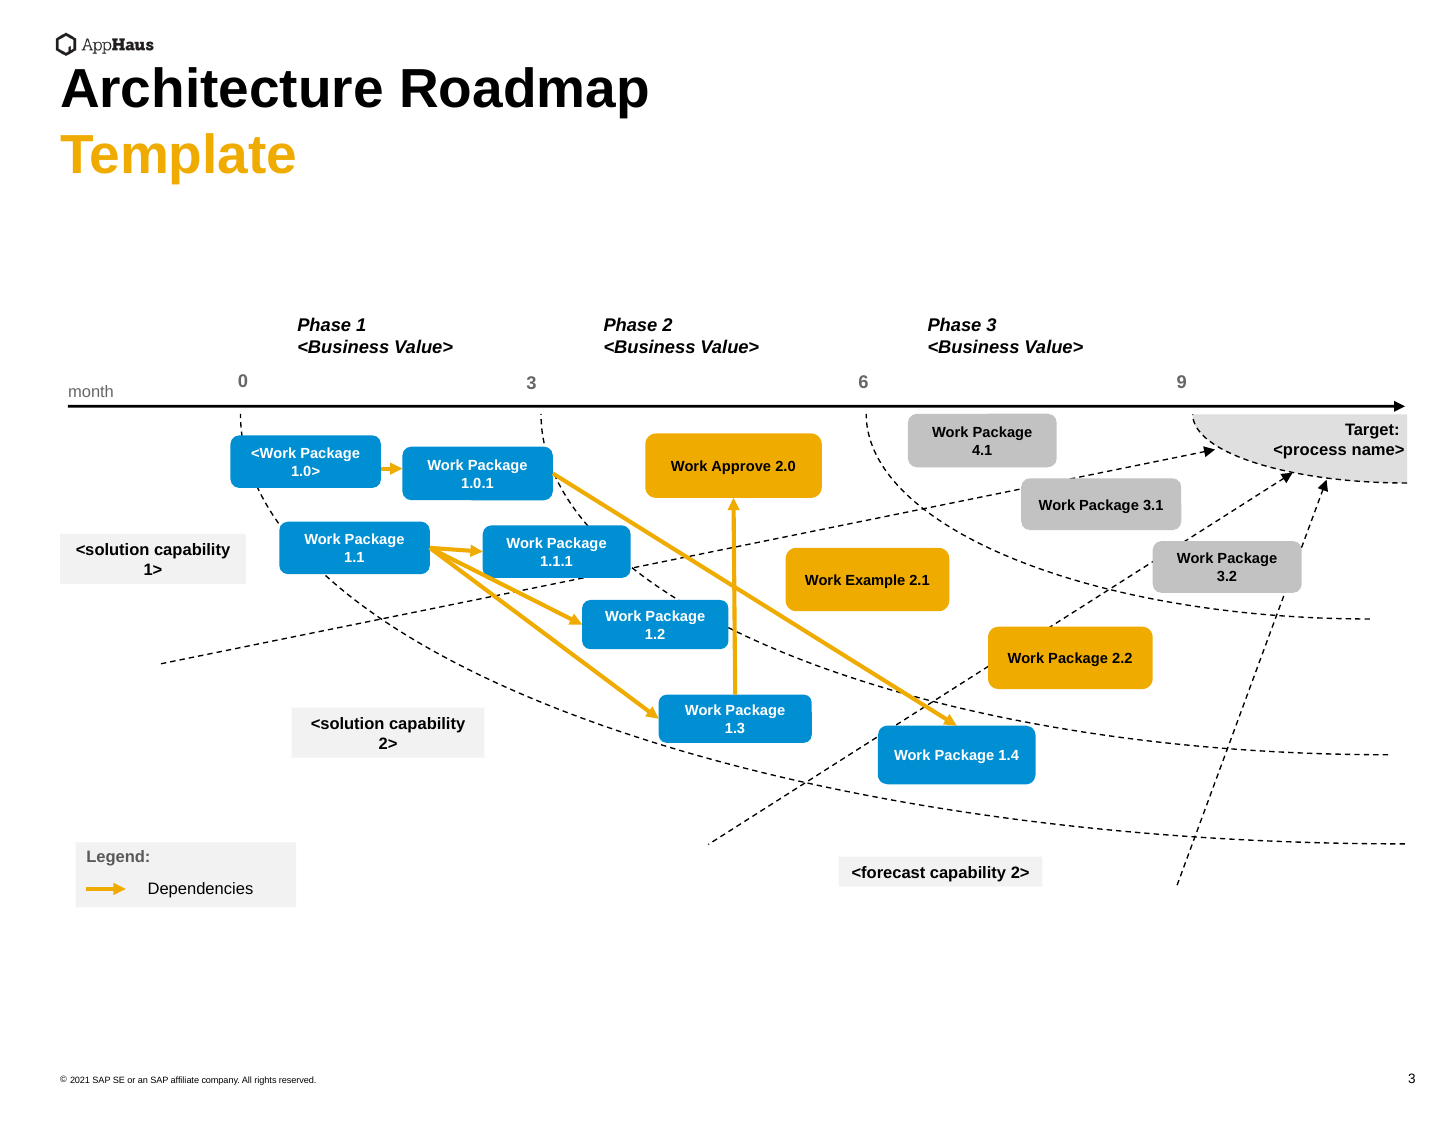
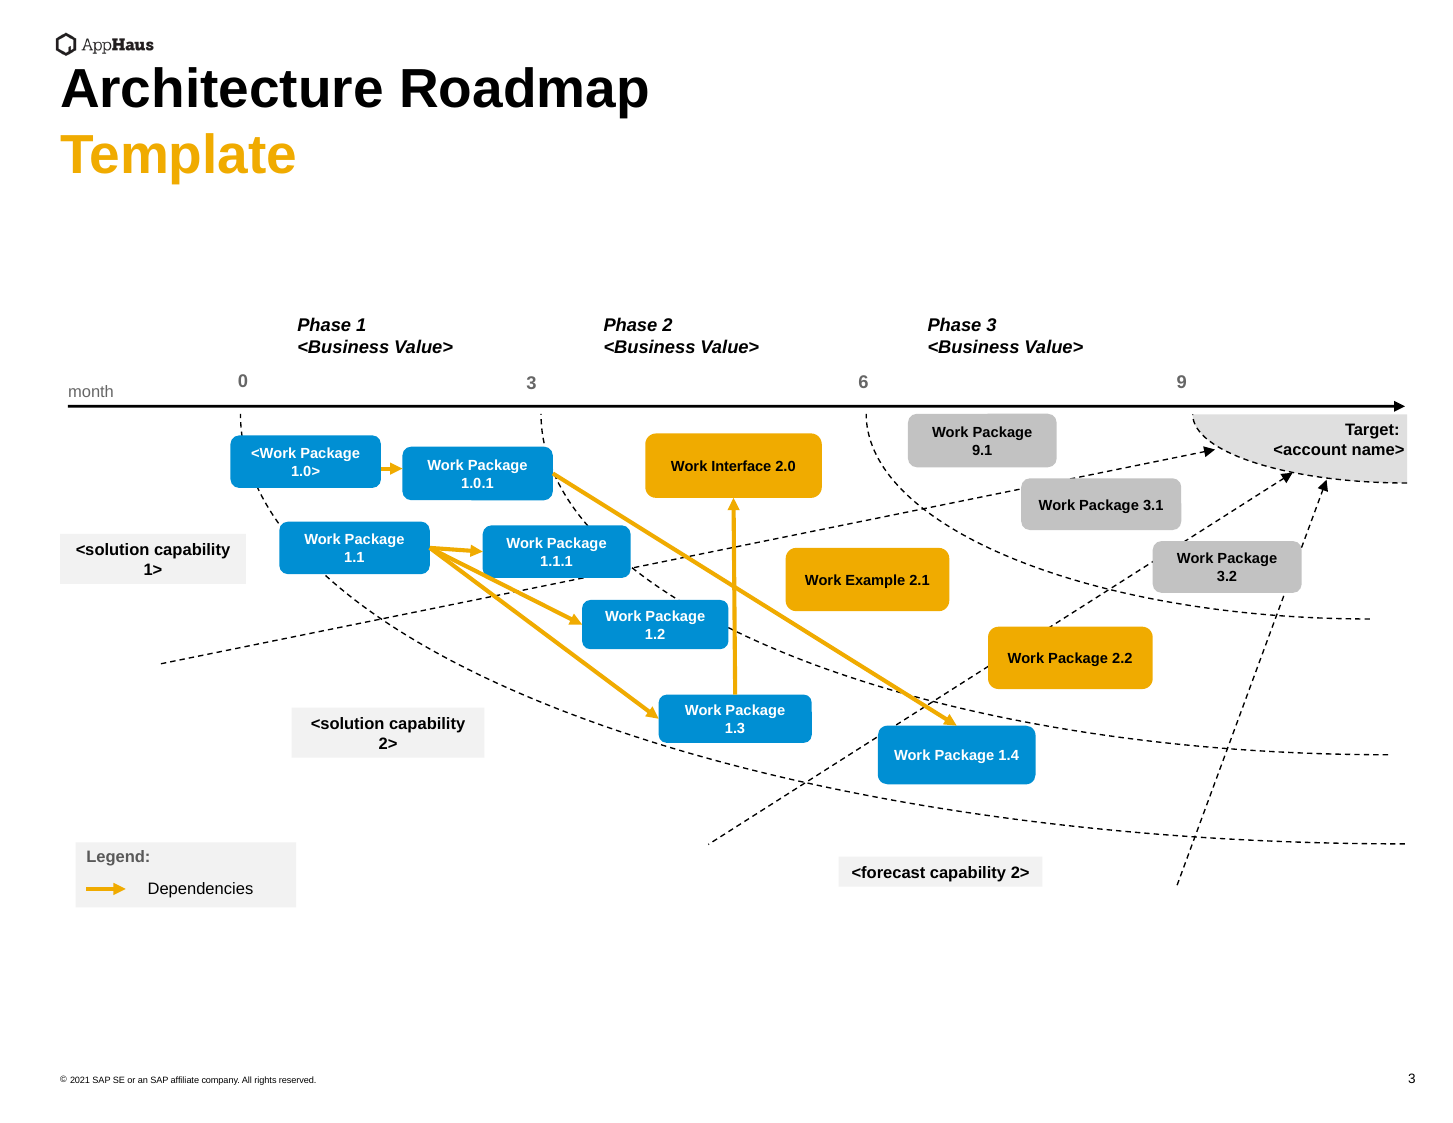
<process: <process -> <account
4.1: 4.1 -> 9.1
Approve: Approve -> Interface
